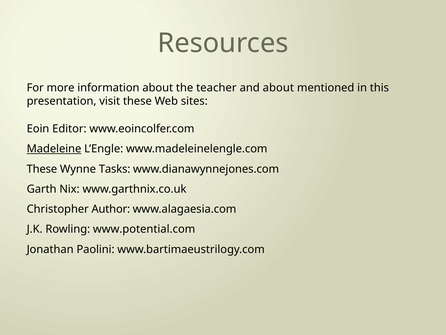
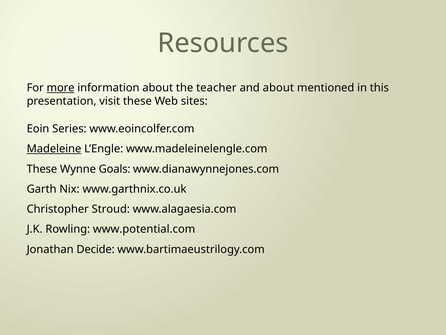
more underline: none -> present
Editor: Editor -> Series
Tasks: Tasks -> Goals
Author: Author -> Stroud
Paolini: Paolini -> Decide
